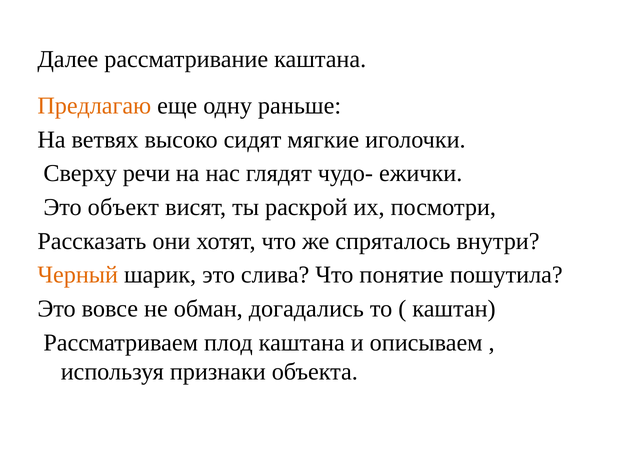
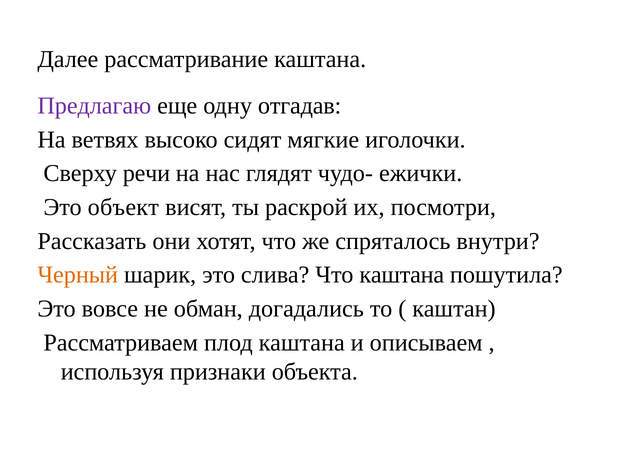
Предлагаю colour: orange -> purple
раньше: раньше -> отгадав
Что понятие: понятие -> каштана
